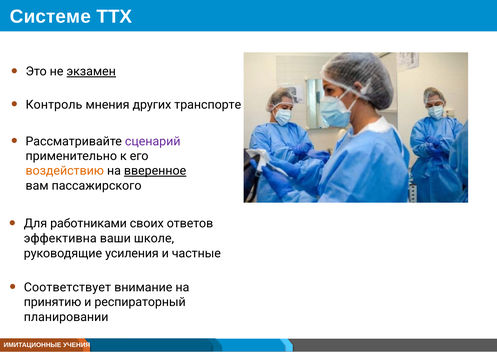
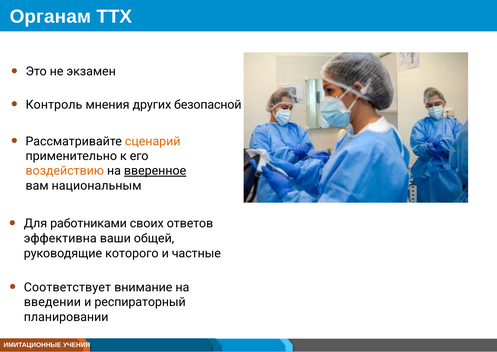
Системе: Системе -> Органам
экзамен underline: present -> none
транспорте: транспорте -> безопасной
сценарий colour: purple -> orange
пассажирского: пассажирского -> национальным
школе: школе -> общей
усиления: усиления -> которого
принятию: принятию -> введении
